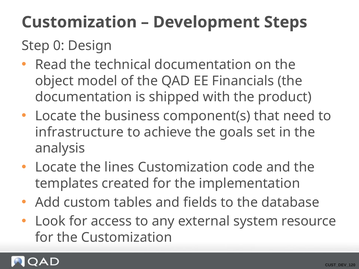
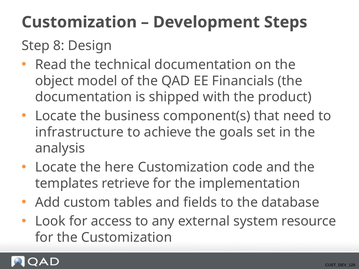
0: 0 -> 8
lines: lines -> here
created: created -> retrieve
